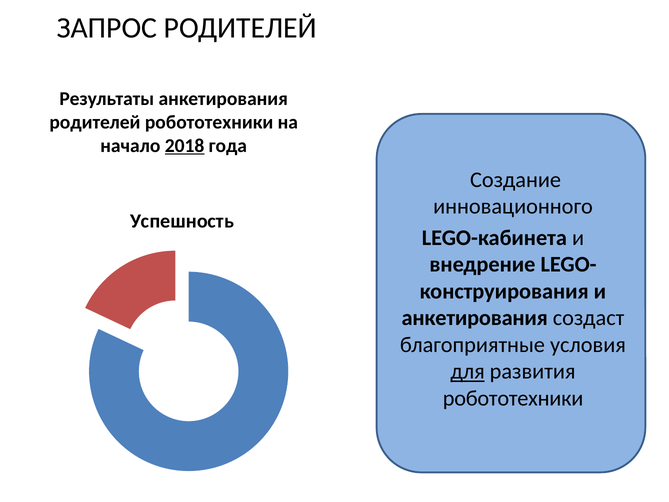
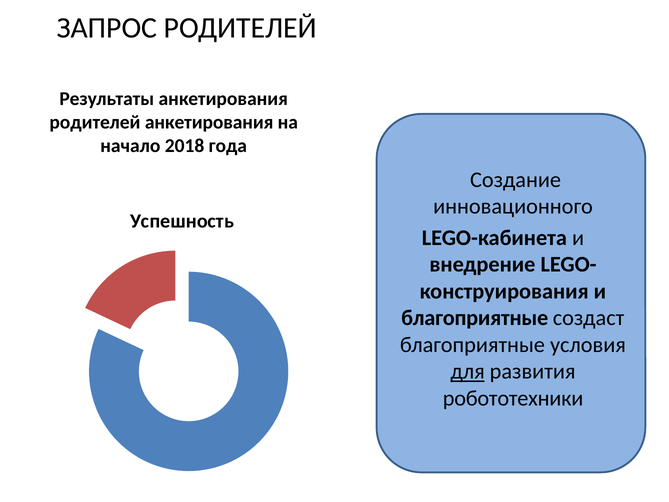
родителей робототехники: робототехники -> анкетирования
2018 underline: present -> none
анкетирования at (475, 318): анкетирования -> благоприятные
